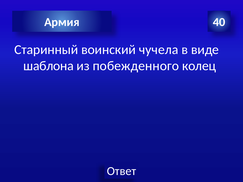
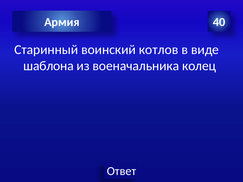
чучела: чучела -> котлов
побежденного: побежденного -> военачальника
